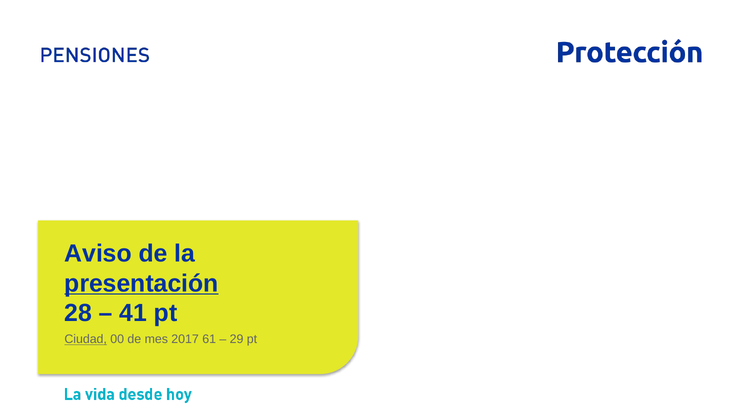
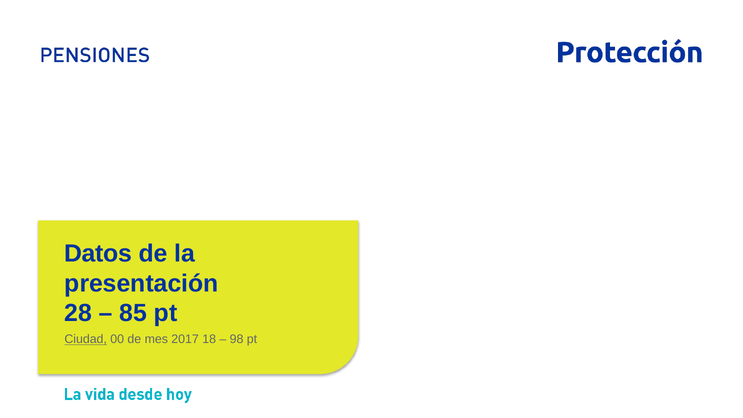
Aviso: Aviso -> Datos
presentación underline: present -> none
41: 41 -> 85
61: 61 -> 18
29: 29 -> 98
